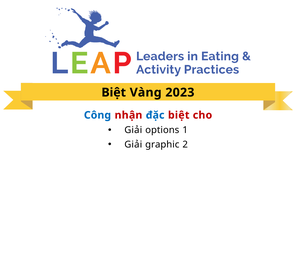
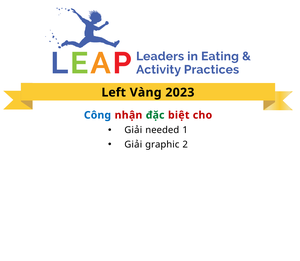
Biệt at (114, 92): Biệt -> Left
đặc colour: blue -> green
options: options -> needed
